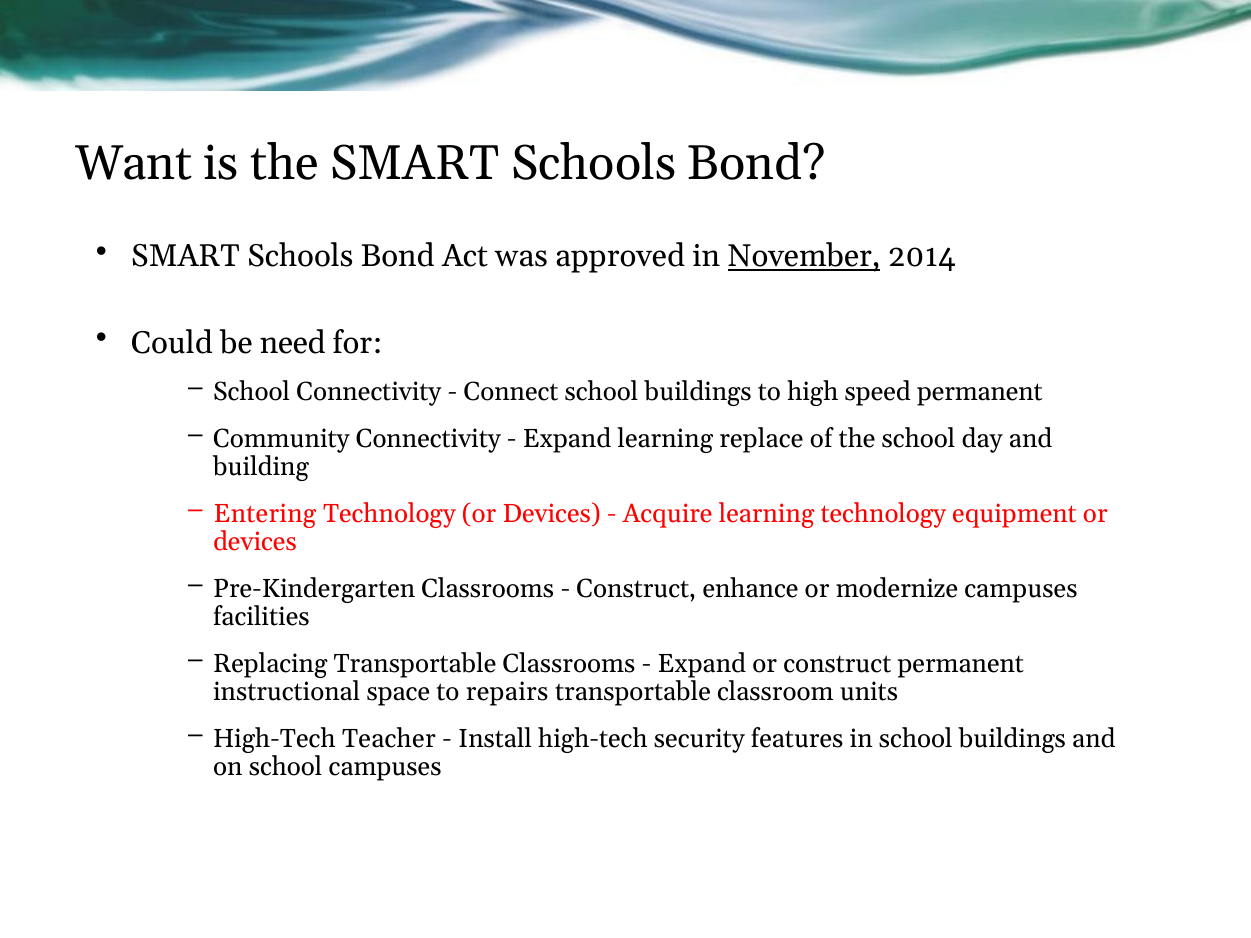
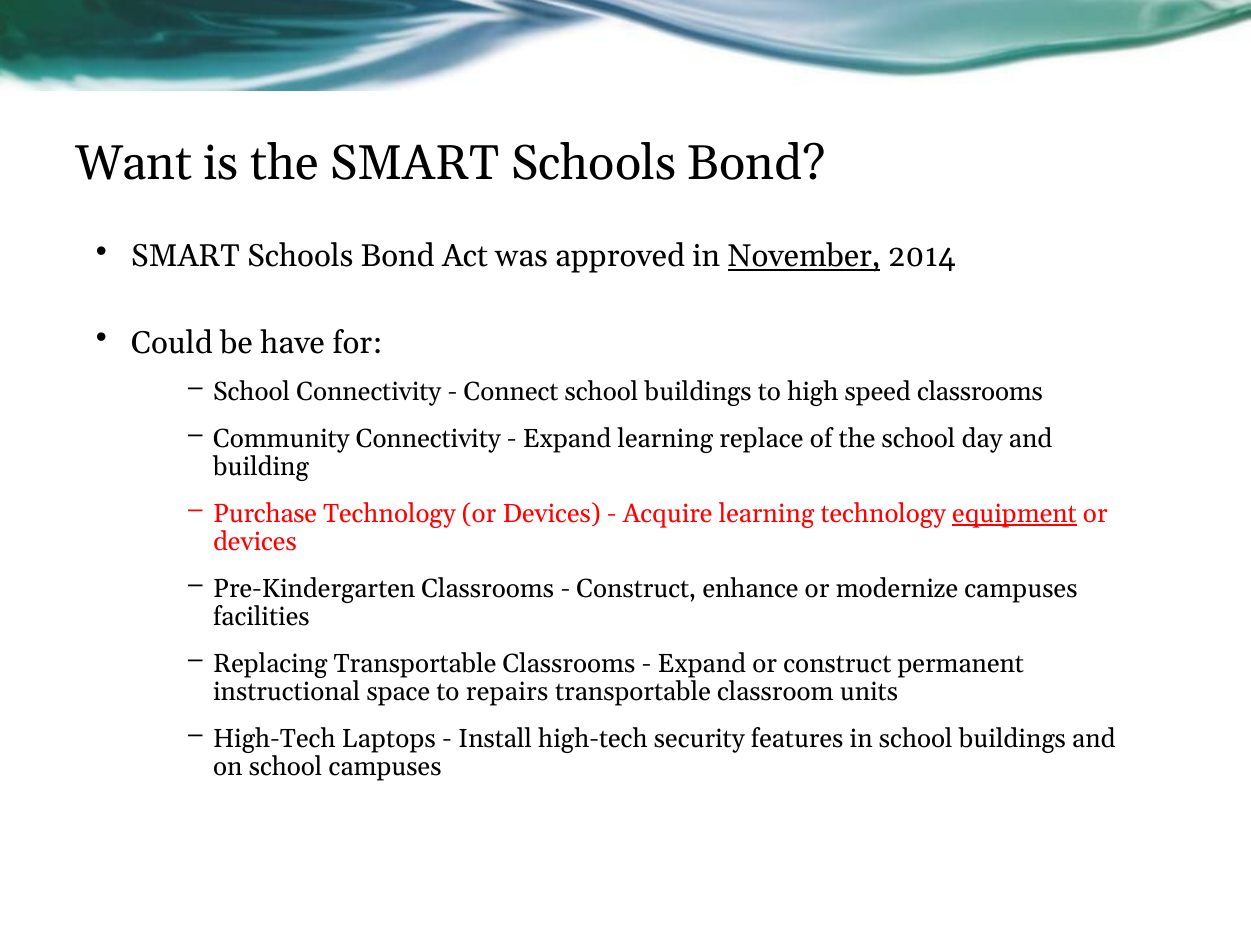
need: need -> have
speed permanent: permanent -> classrooms
Entering: Entering -> Purchase
equipment underline: none -> present
Teacher: Teacher -> Laptops
